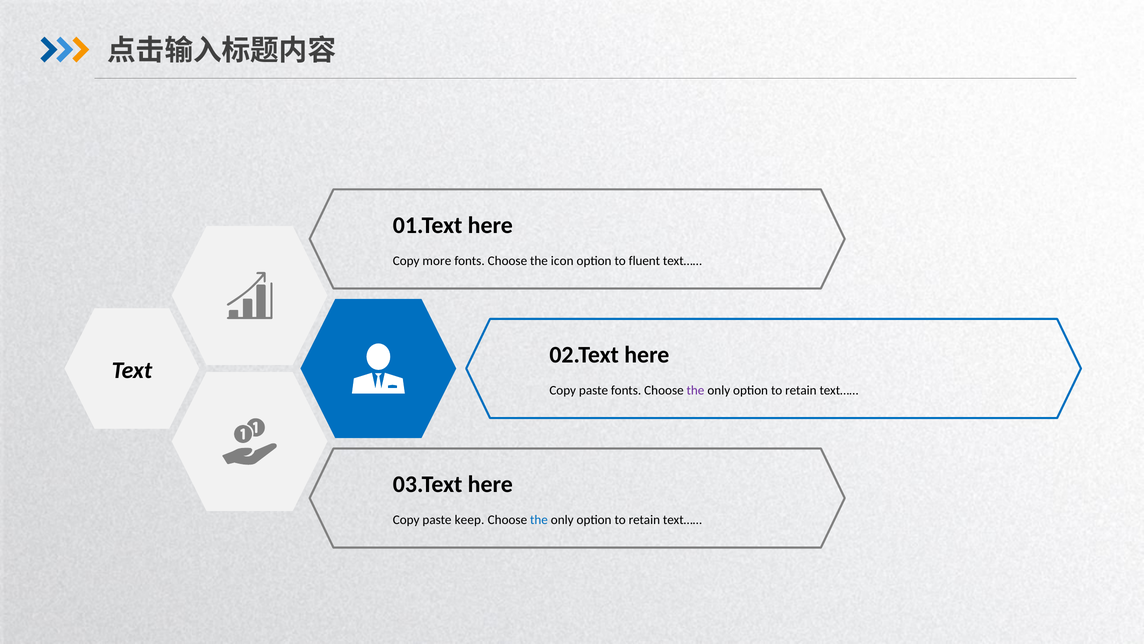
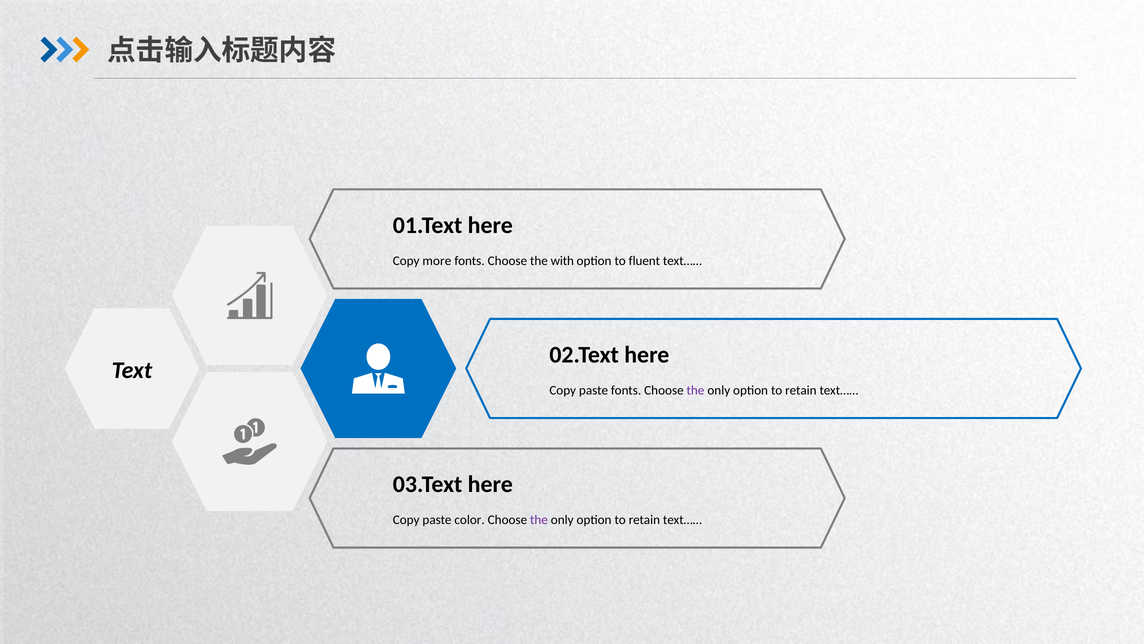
icon: icon -> with
keep: keep -> color
the at (539, 520) colour: blue -> purple
